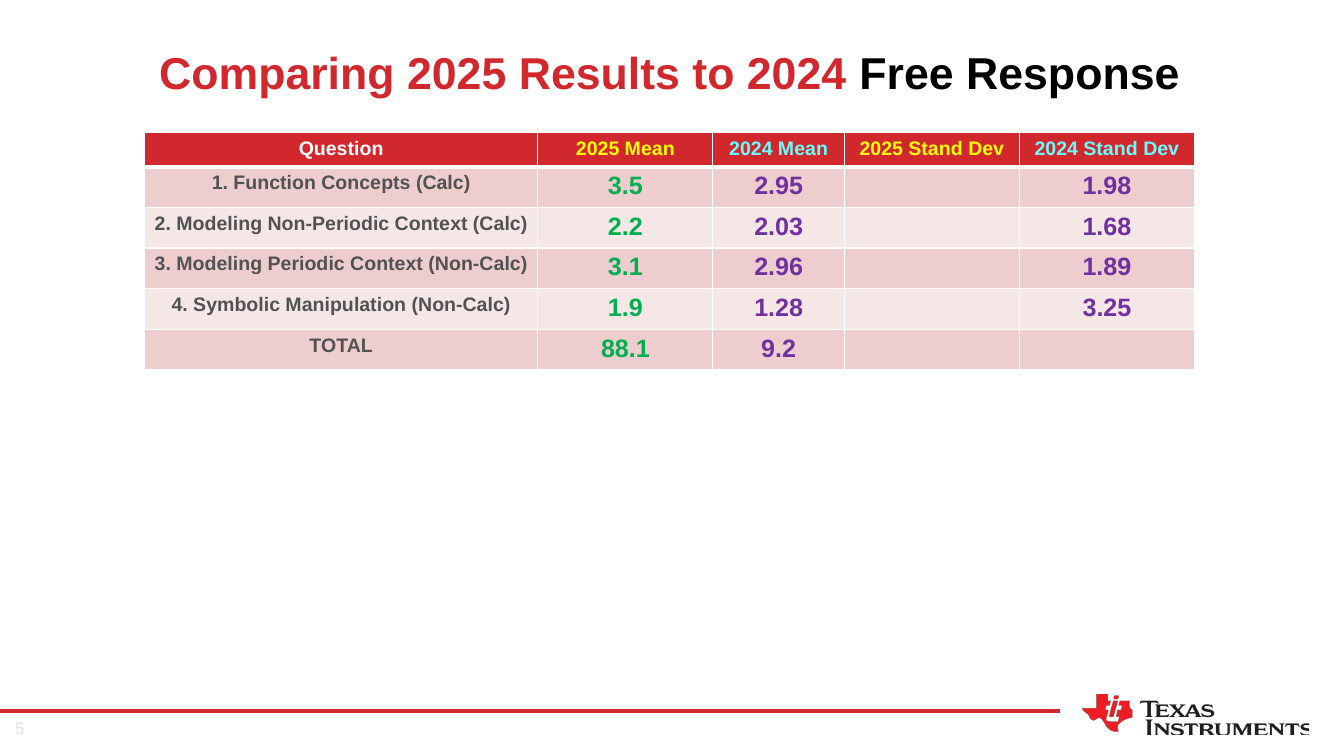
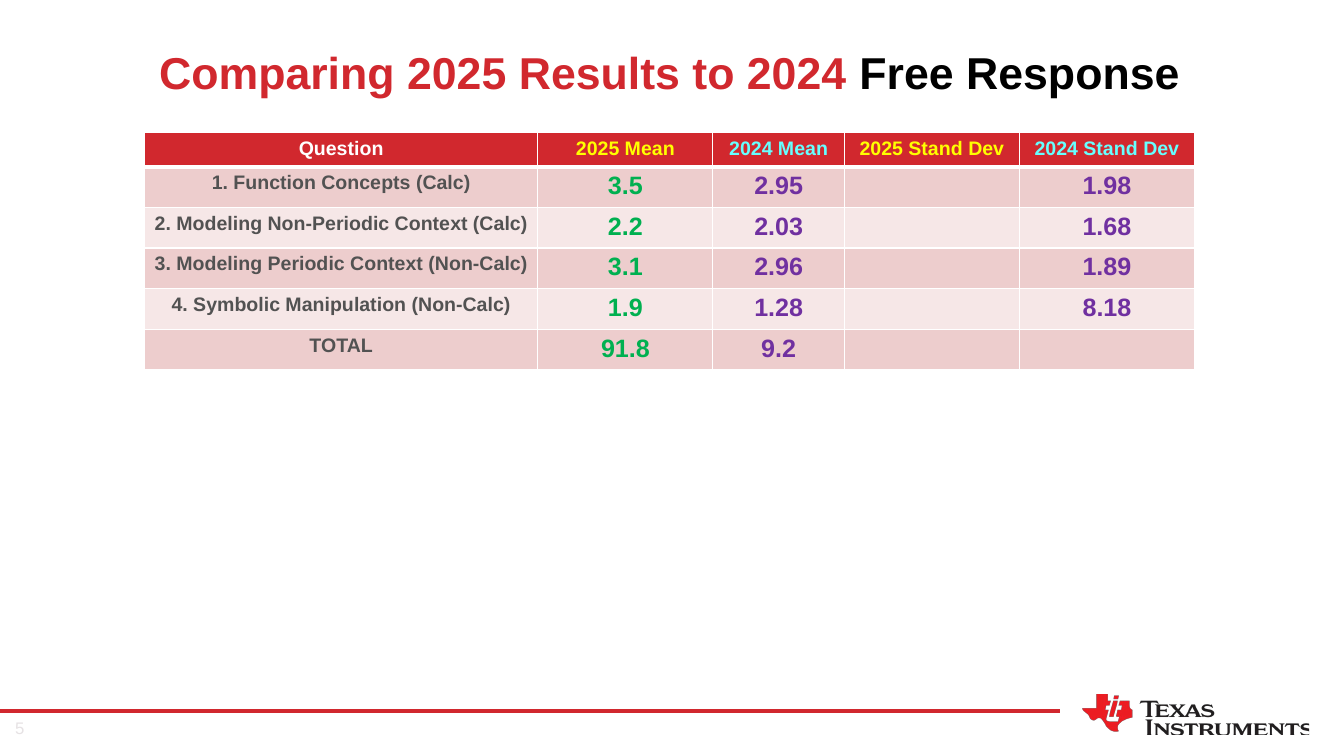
3.25: 3.25 -> 8.18
88.1: 88.1 -> 91.8
